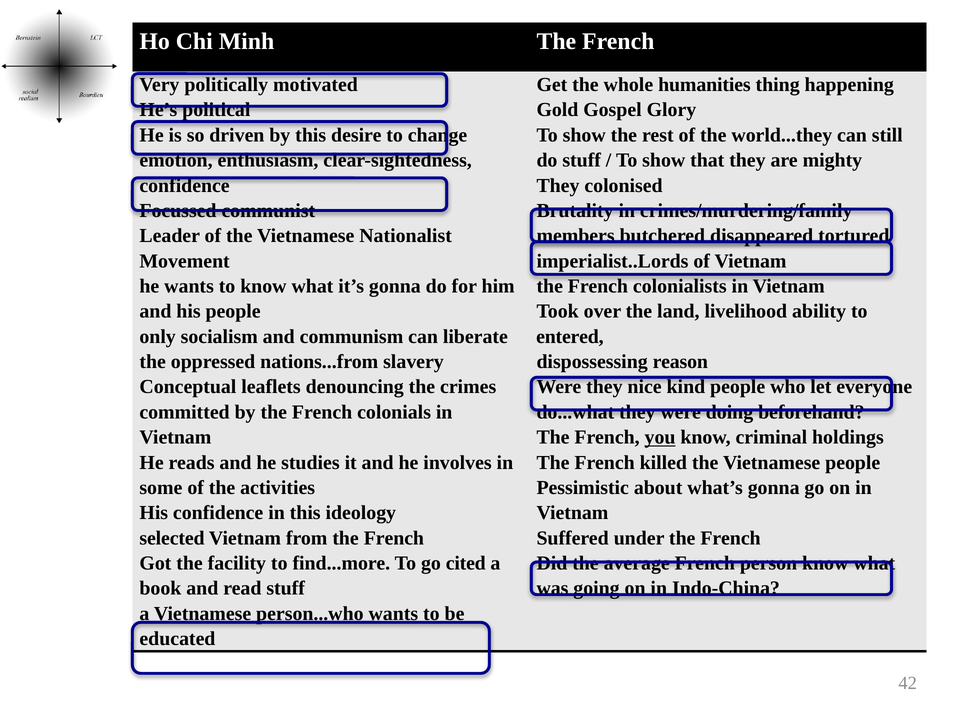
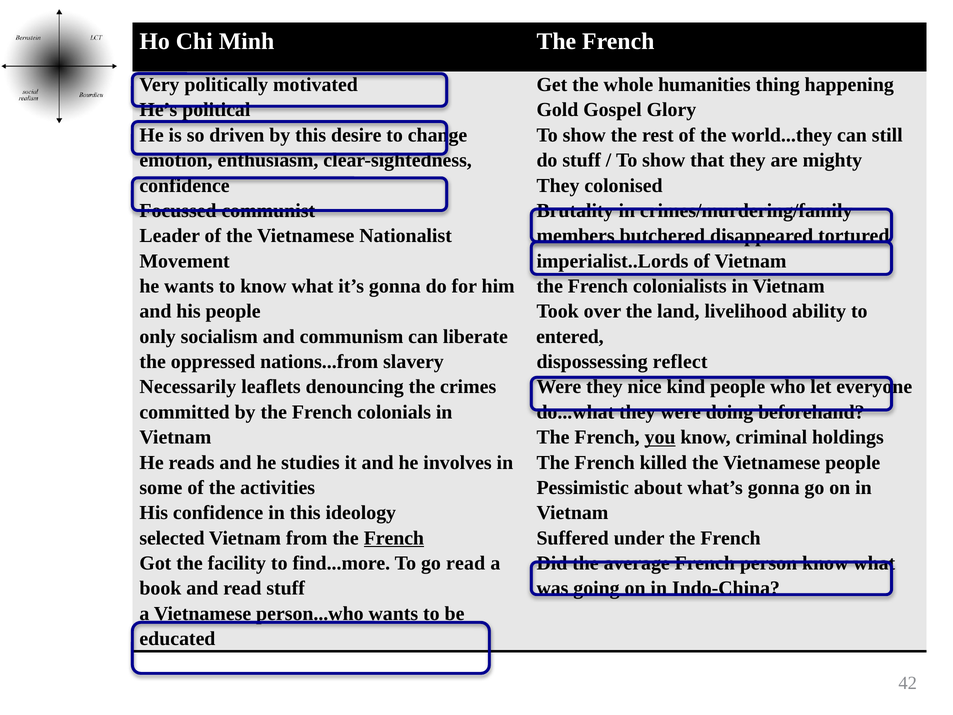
reason: reason -> reflect
Conceptual: Conceptual -> Necessarily
French at (394, 538) underline: none -> present
go cited: cited -> read
